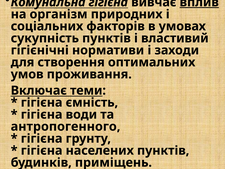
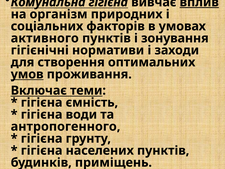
сукупність: сукупність -> активного
властивий: властивий -> зонування
умов underline: none -> present
